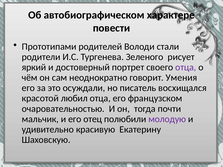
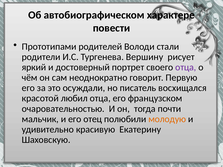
Зеленого: Зеленого -> Вершину
Умения: Умения -> Первую
молодую colour: purple -> orange
